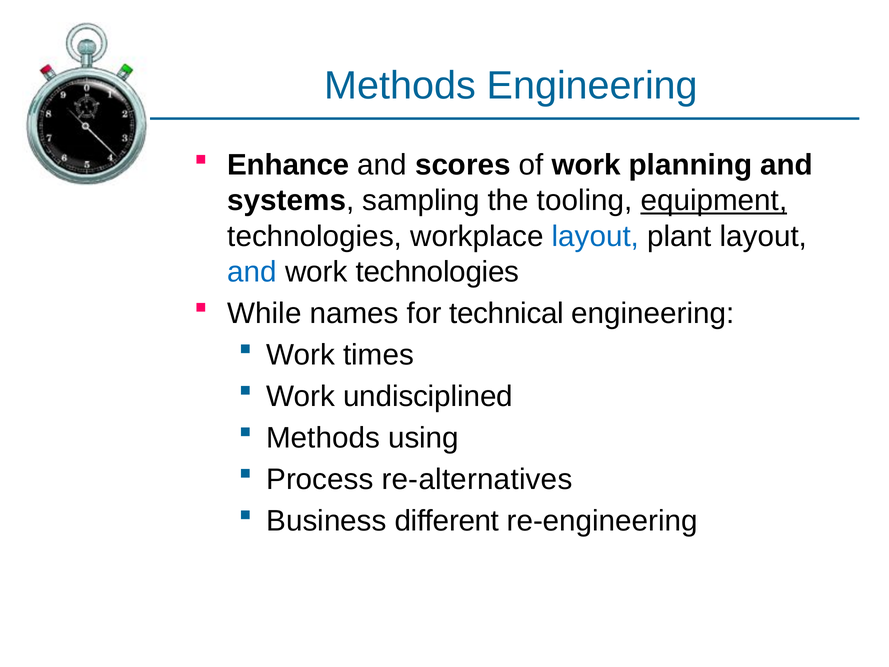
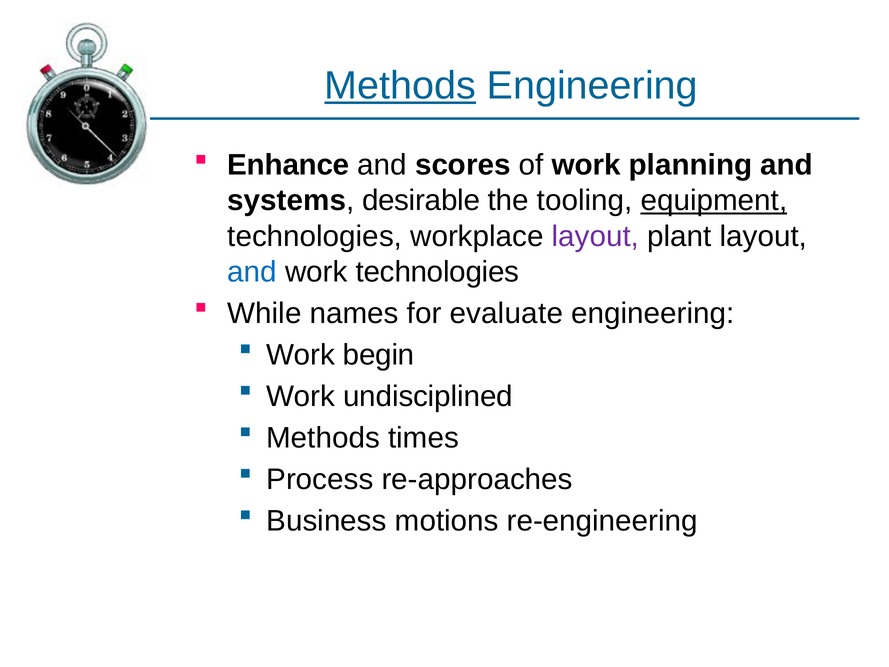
Methods at (400, 86) underline: none -> present
sampling: sampling -> desirable
layout at (595, 236) colour: blue -> purple
technical: technical -> evaluate
times: times -> begin
using: using -> times
re-alternatives: re-alternatives -> re-approaches
different: different -> motions
